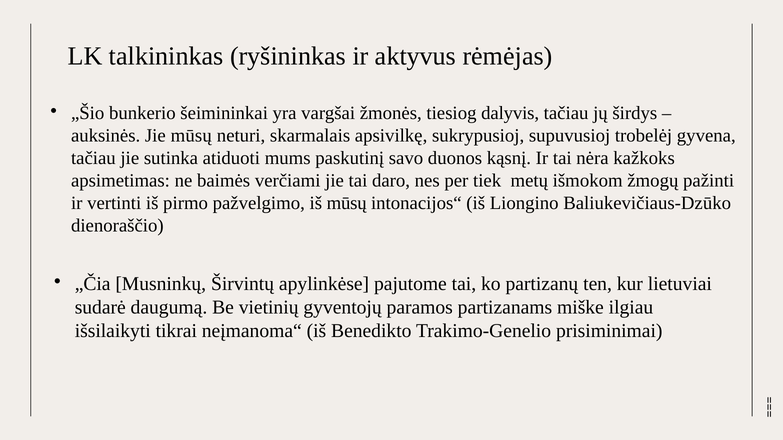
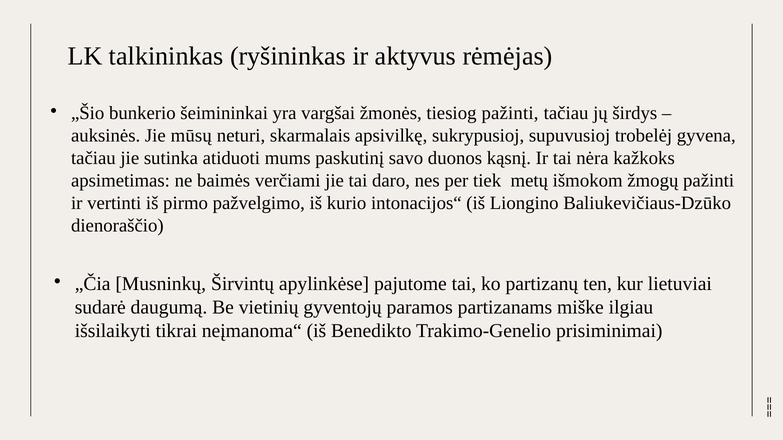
tiesiog dalyvis: dalyvis -> pažinti
iš mūsų: mūsų -> kurio
